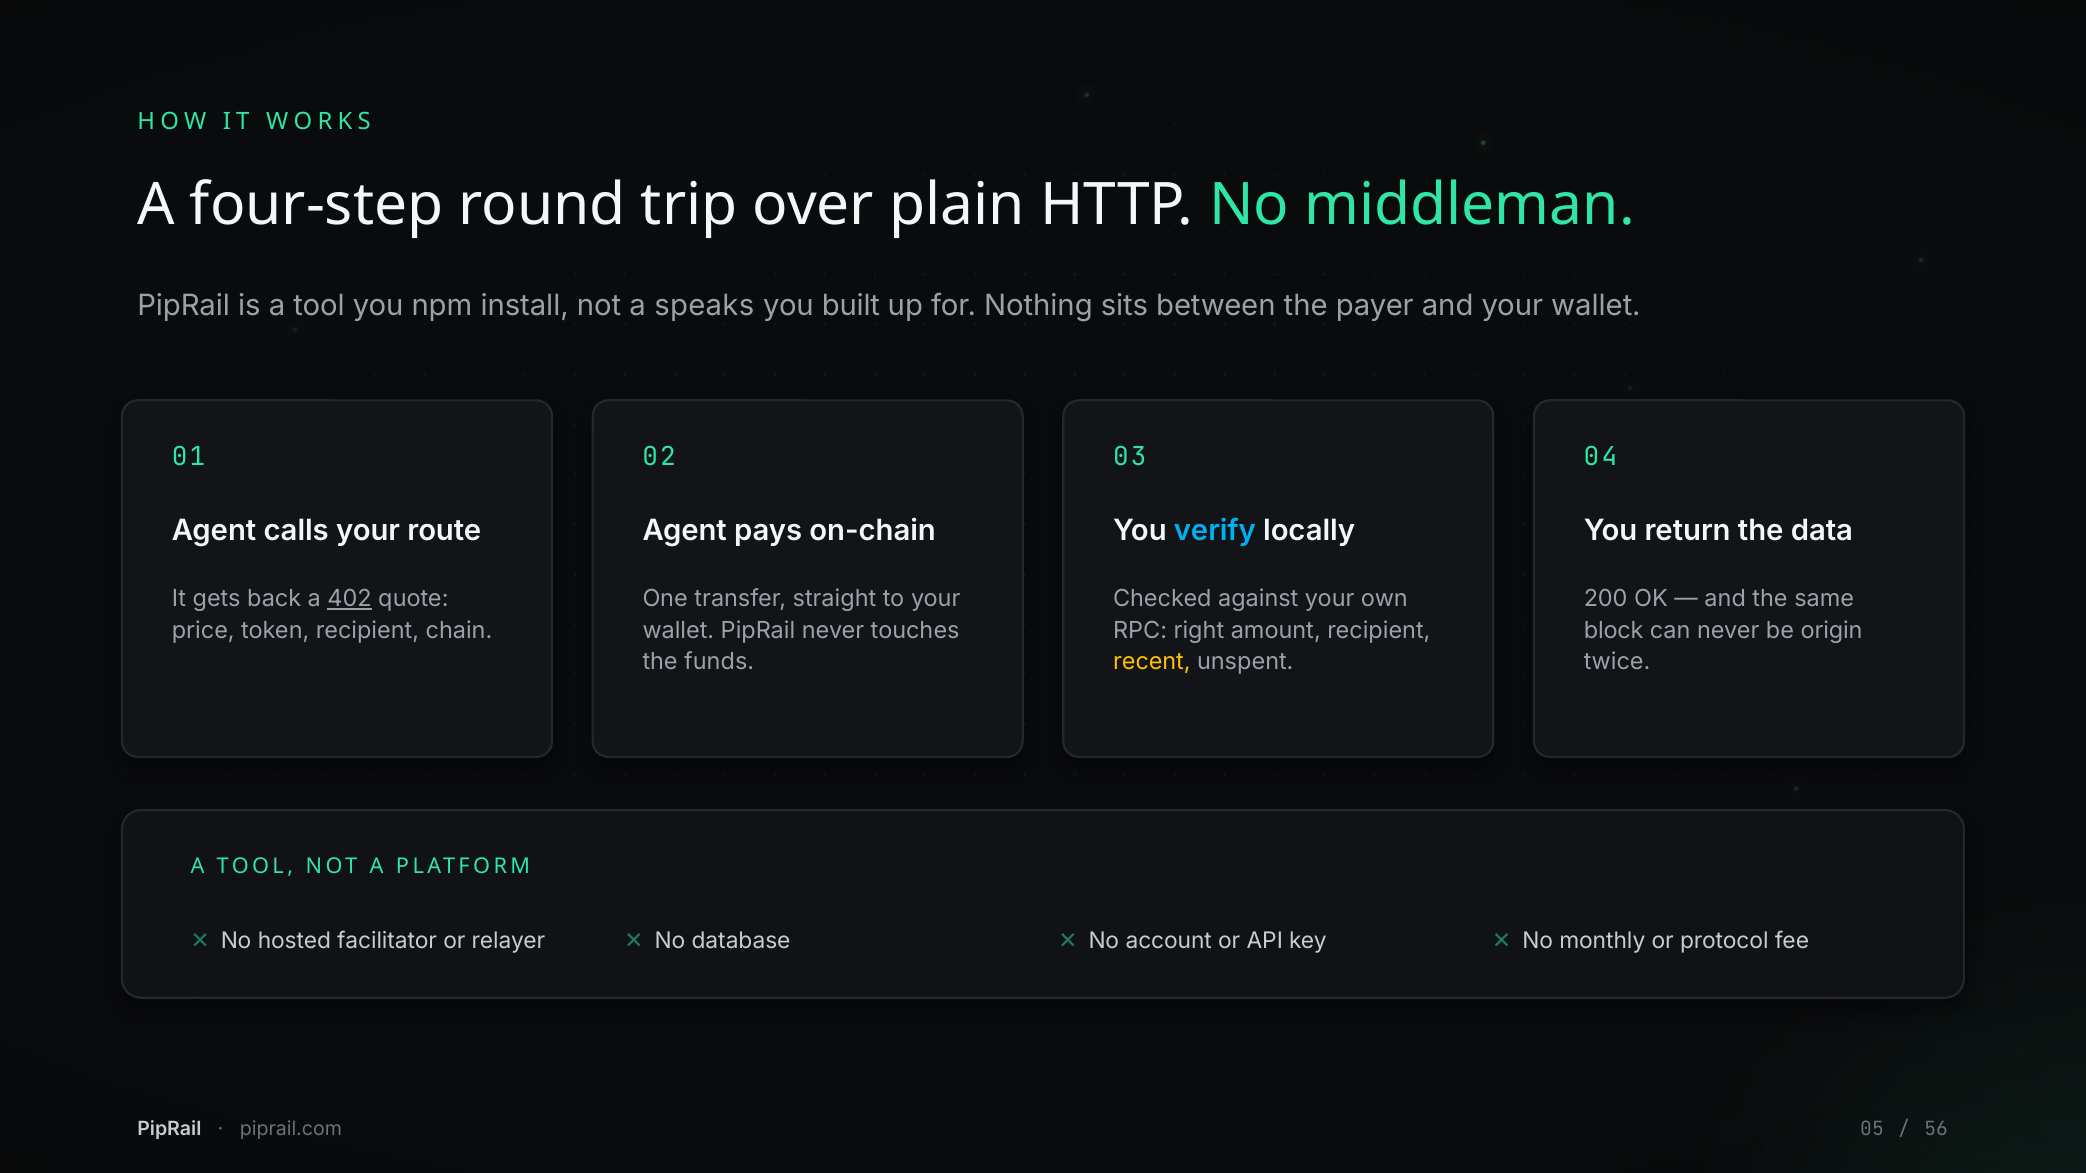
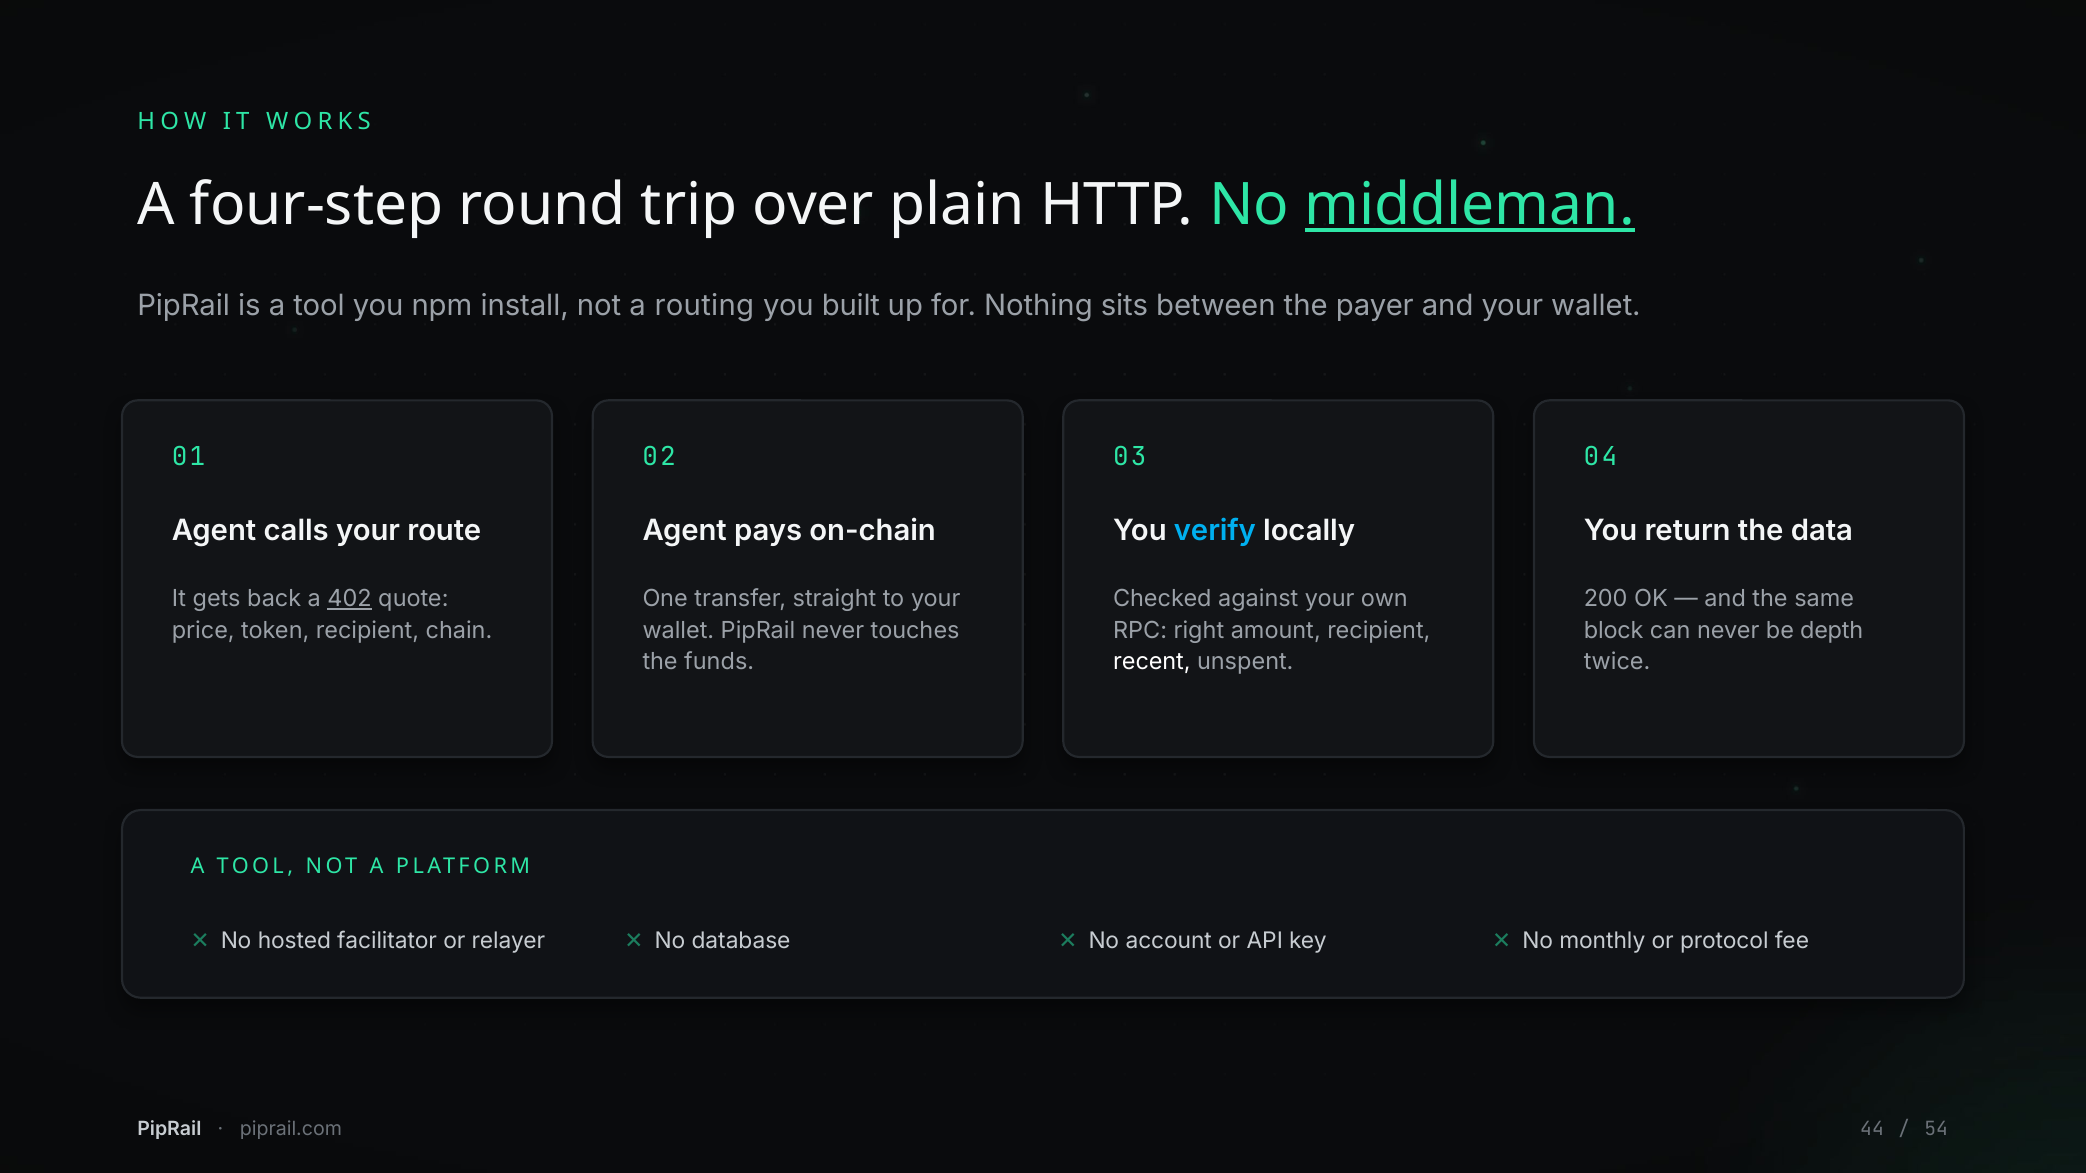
middleman underline: none -> present
speaks: speaks -> routing
origin: origin -> depth
recent colour: yellow -> white
05: 05 -> 44
56: 56 -> 54
